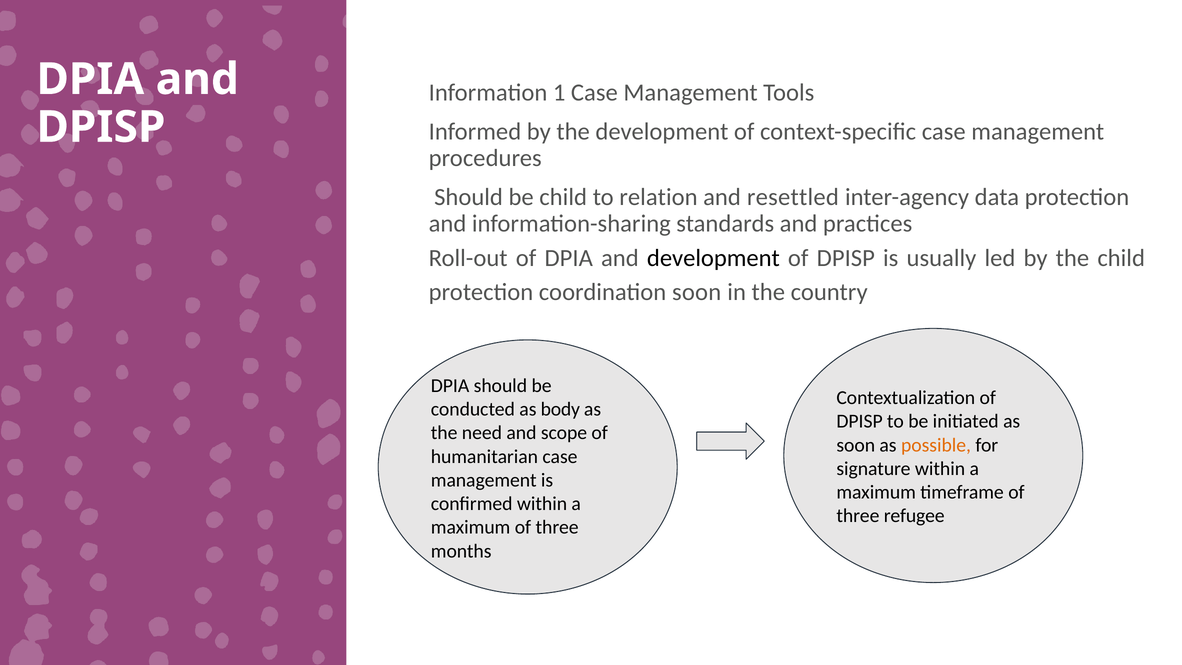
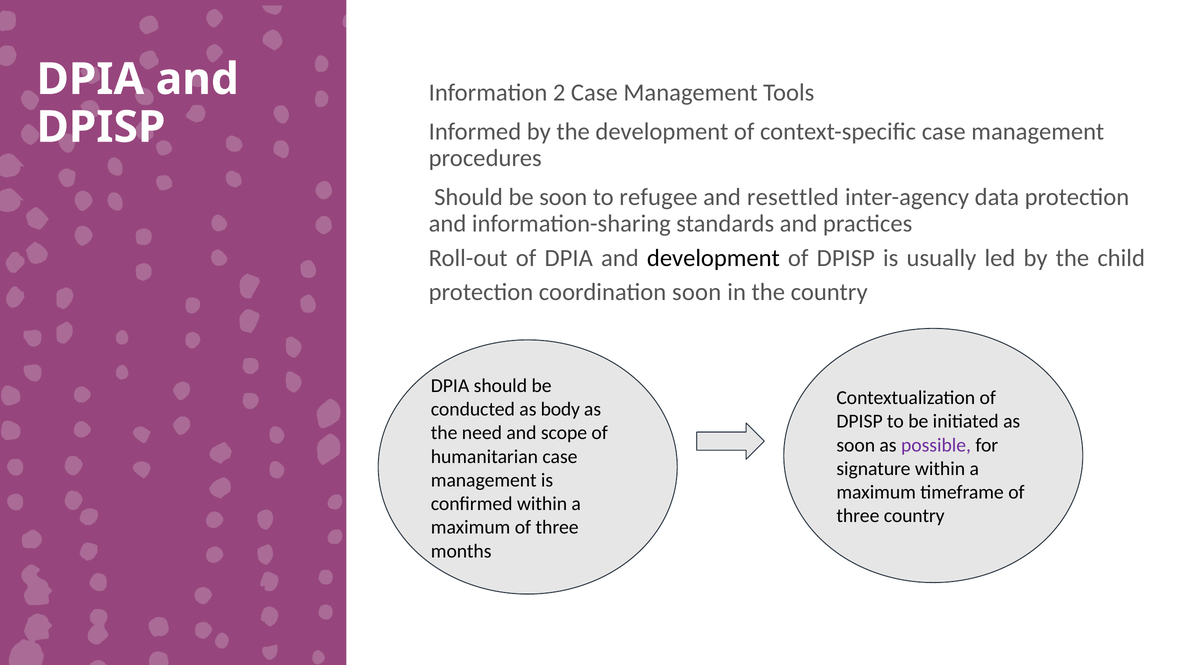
1: 1 -> 2
be child: child -> soon
relation: relation -> refugee
possible colour: orange -> purple
three refugee: refugee -> country
